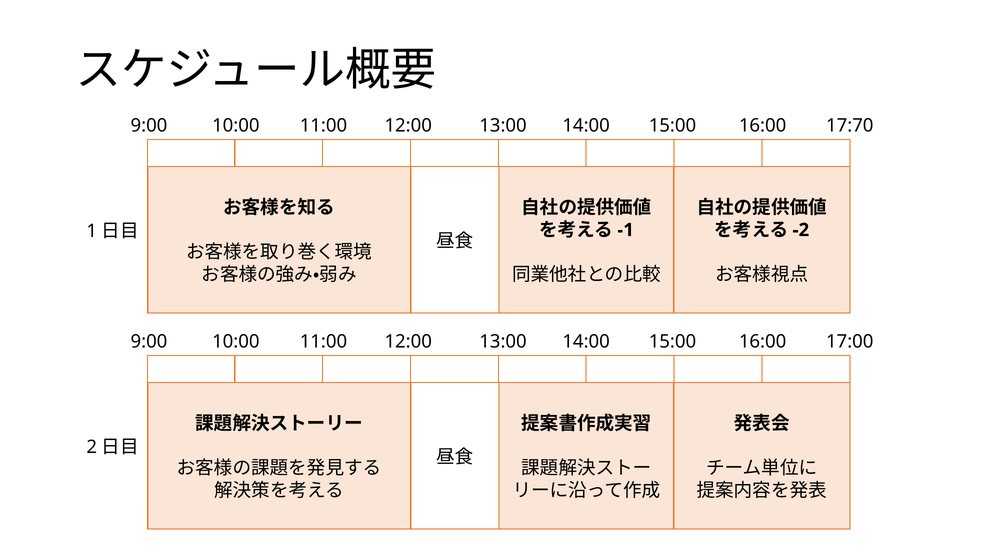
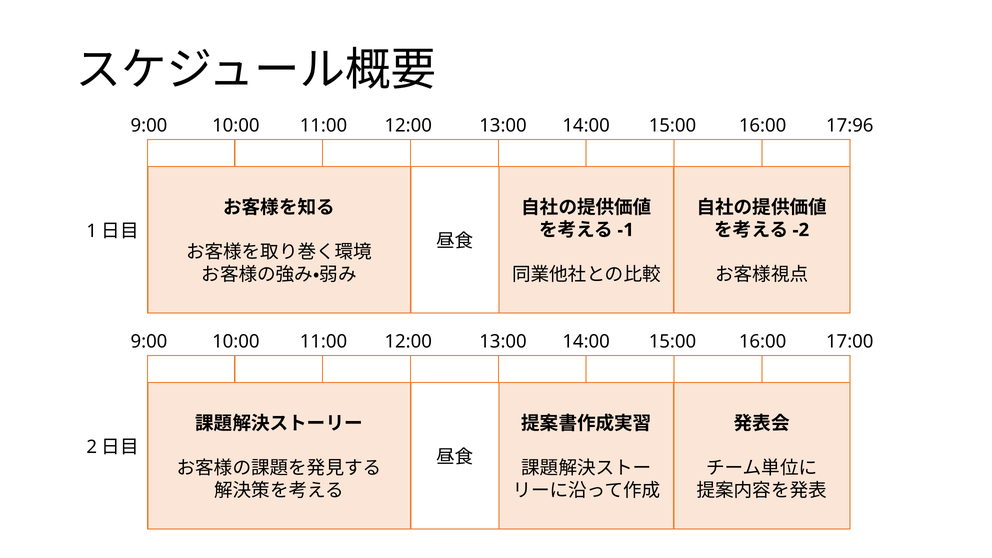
17:70: 17:70 -> 17:96
